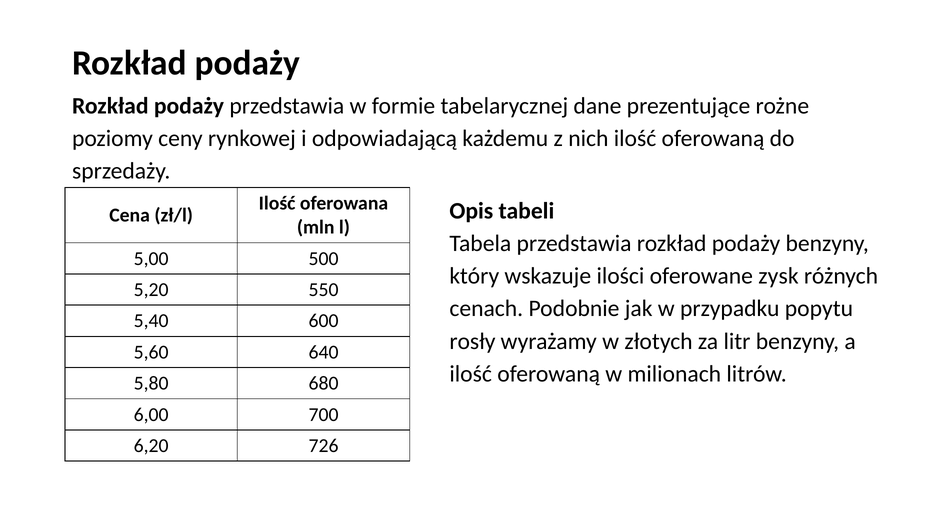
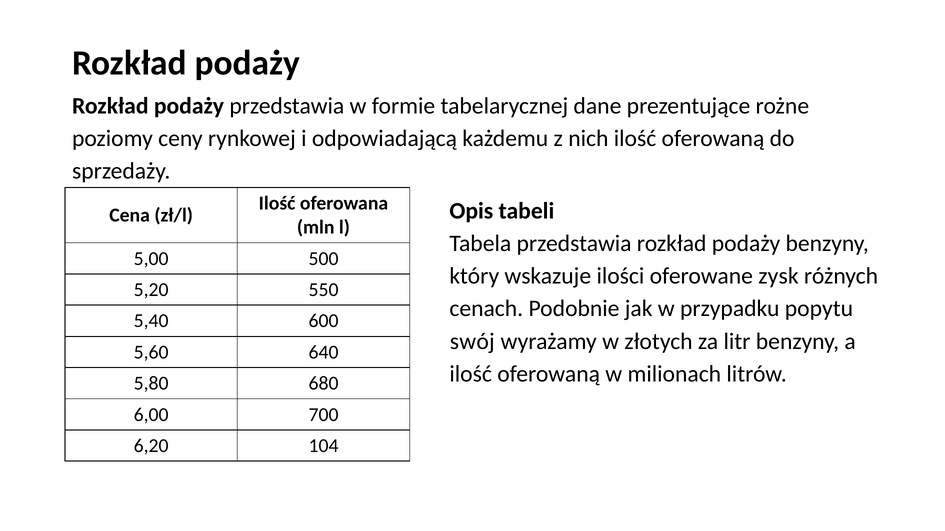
rosły: rosły -> swój
726: 726 -> 104
